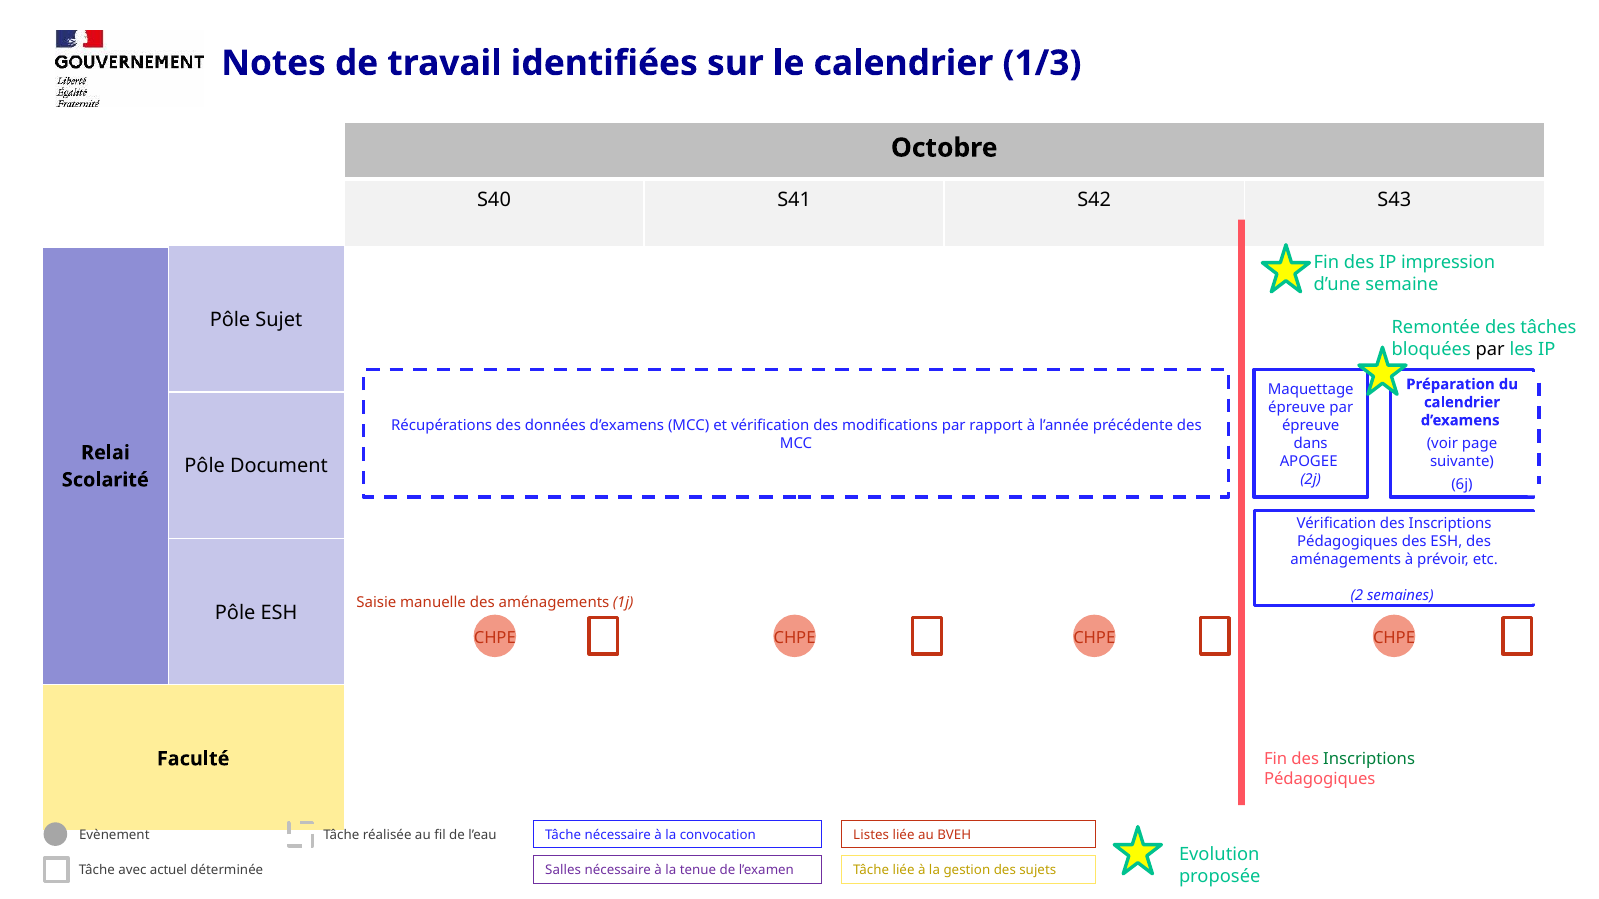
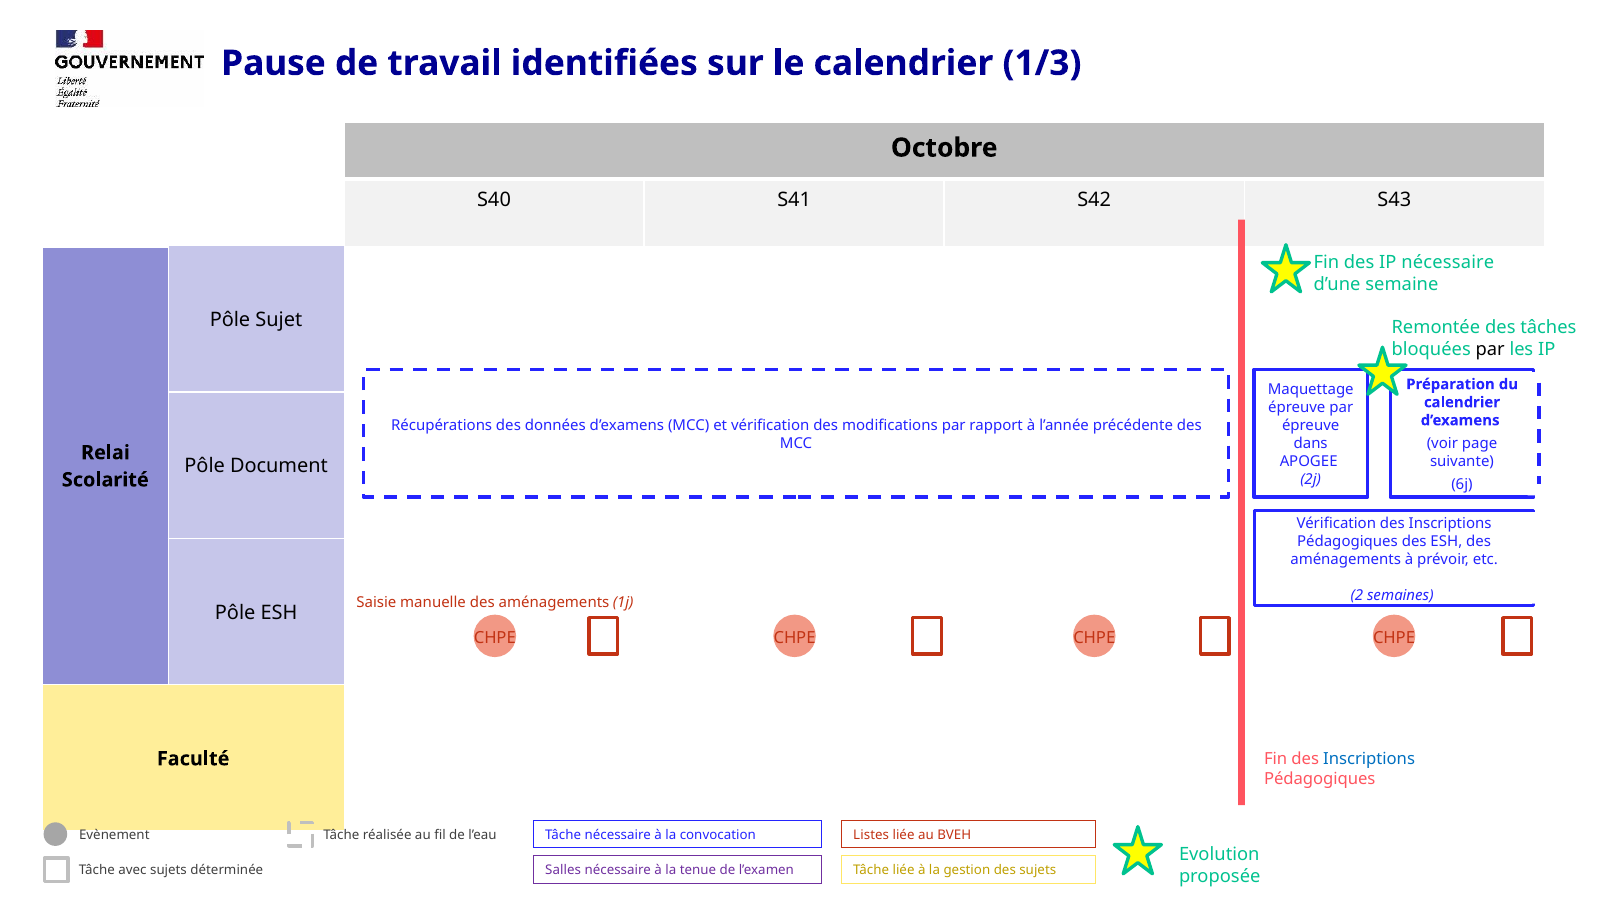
Notes: Notes -> Pause
IP impression: impression -> nécessaire
Inscriptions at (1369, 760) colour: green -> blue
avec actuel: actuel -> sujets
